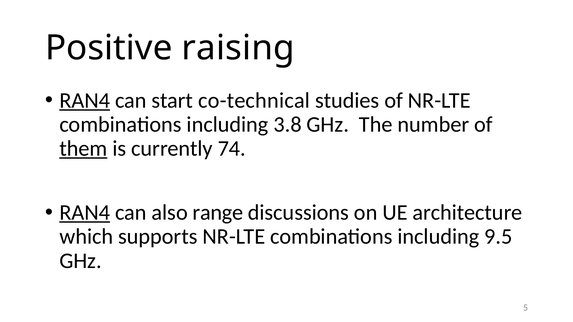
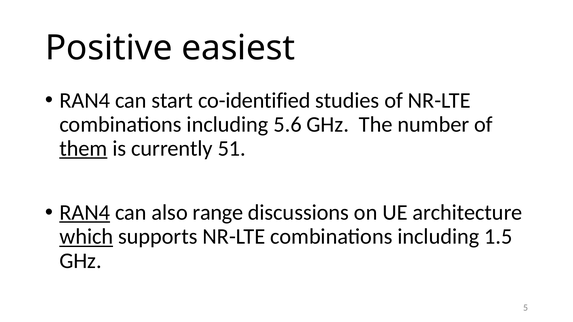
raising: raising -> easiest
RAN4 at (85, 101) underline: present -> none
co-technical: co-technical -> co-identified
3.8: 3.8 -> 5.6
74: 74 -> 51
which underline: none -> present
9.5: 9.5 -> 1.5
